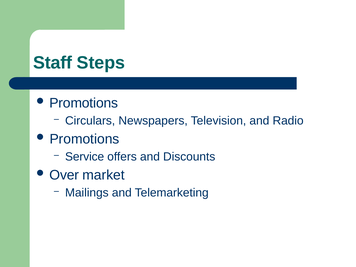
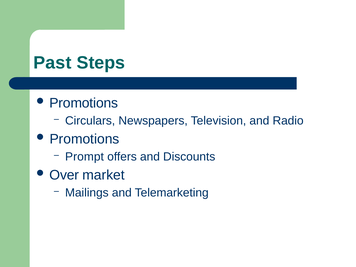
Staff: Staff -> Past
Service: Service -> Prompt
